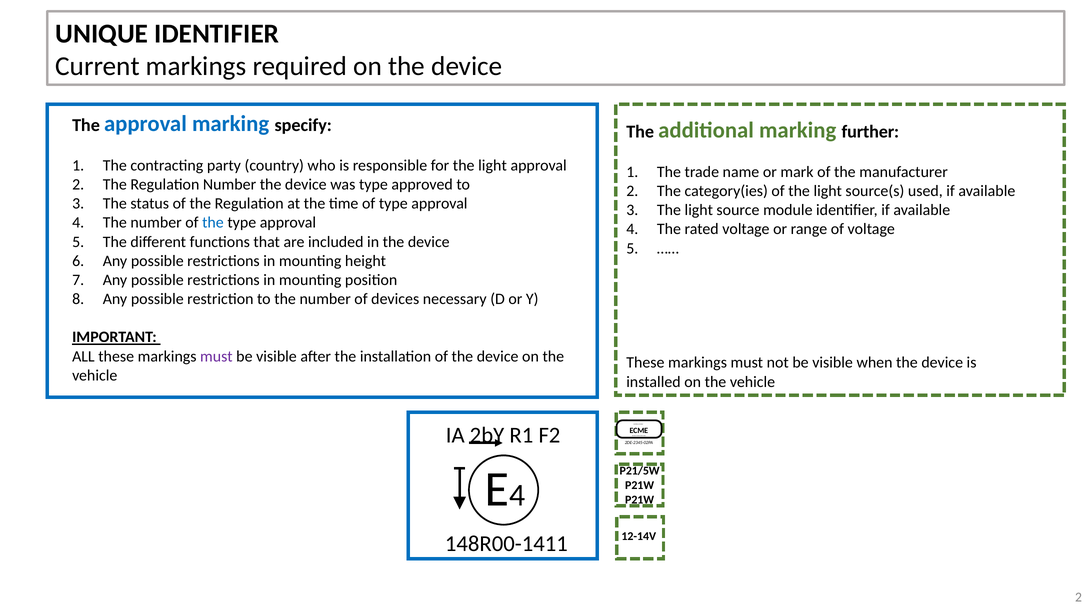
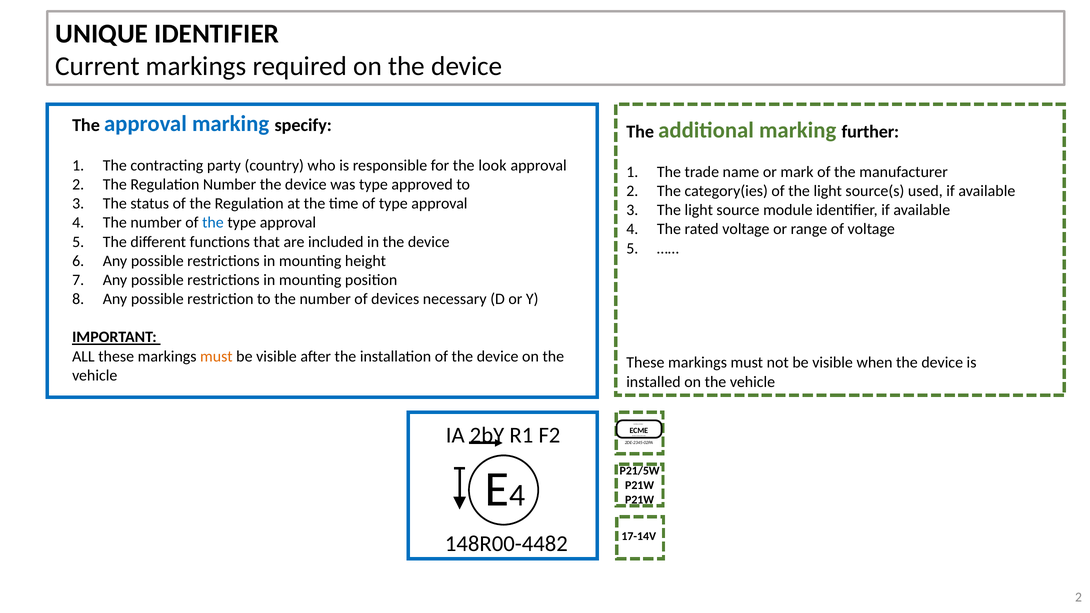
for the light: light -> look
must at (216, 356) colour: purple -> orange
12-14V: 12-14V -> 17-14V
148R00-1411: 148R00-1411 -> 148R00-4482
